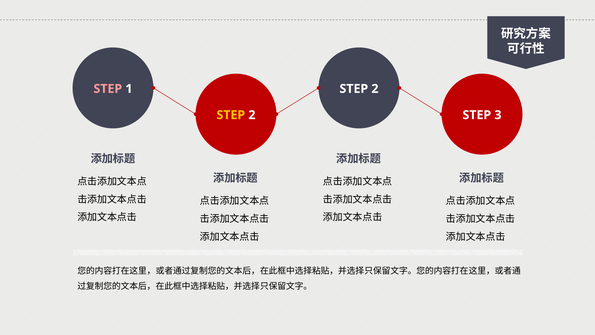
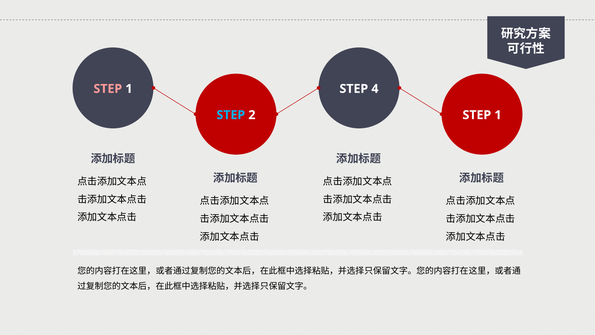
2 at (375, 89): 2 -> 4
STEP at (231, 115) colour: yellow -> light blue
3 at (498, 115): 3 -> 1
